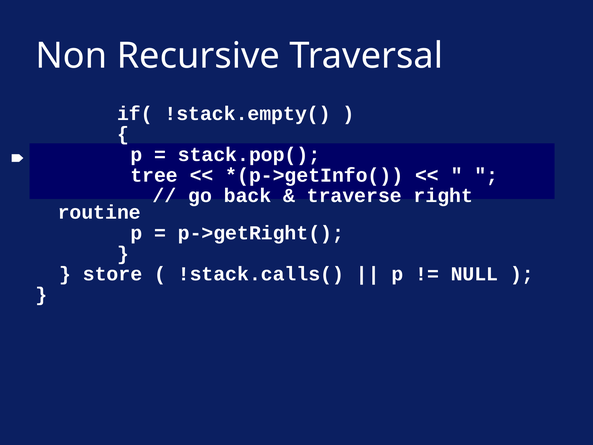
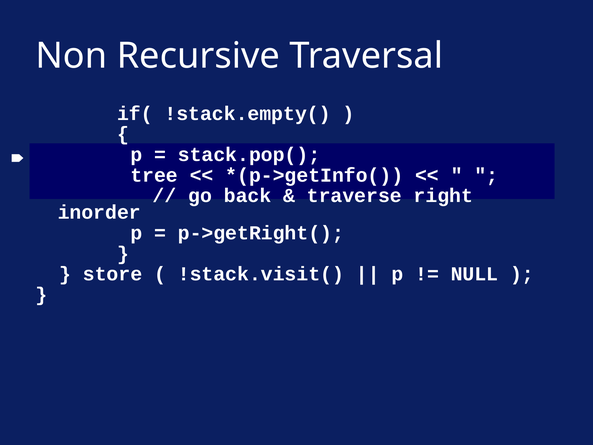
routine: routine -> inorder
!stack.calls(: !stack.calls( -> !stack.visit(
